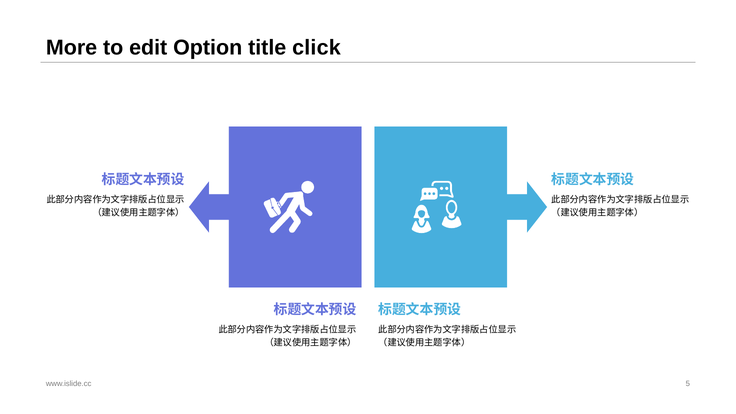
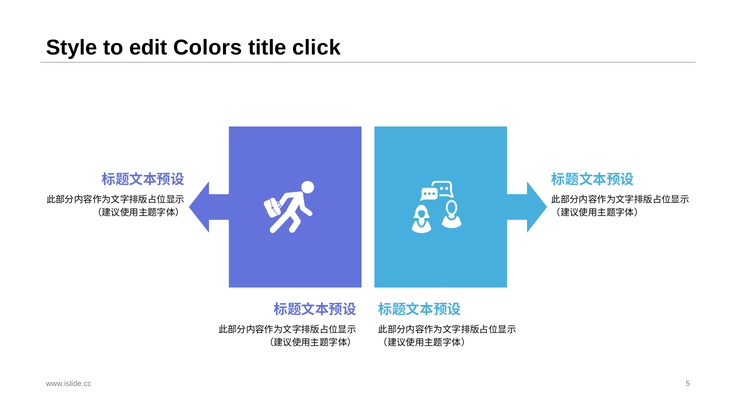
More: More -> Style
Option: Option -> Colors
